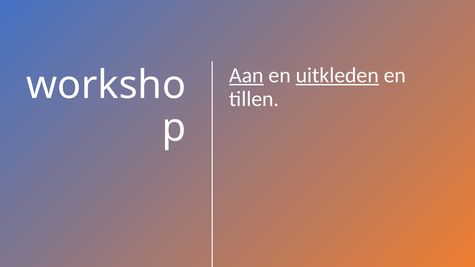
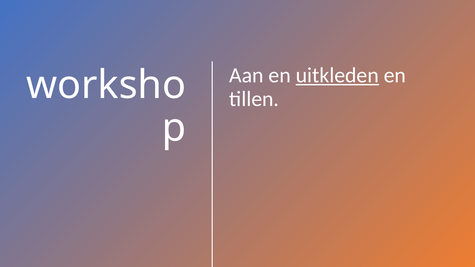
Aan underline: present -> none
